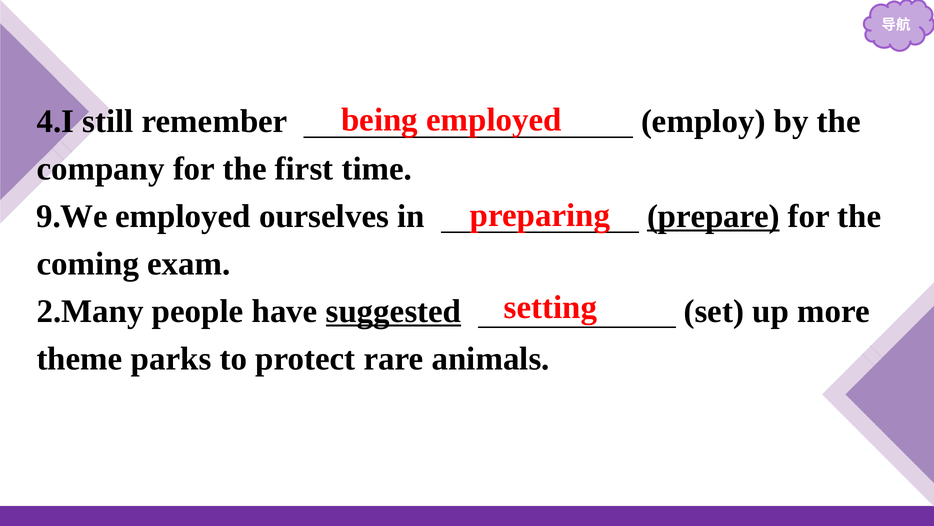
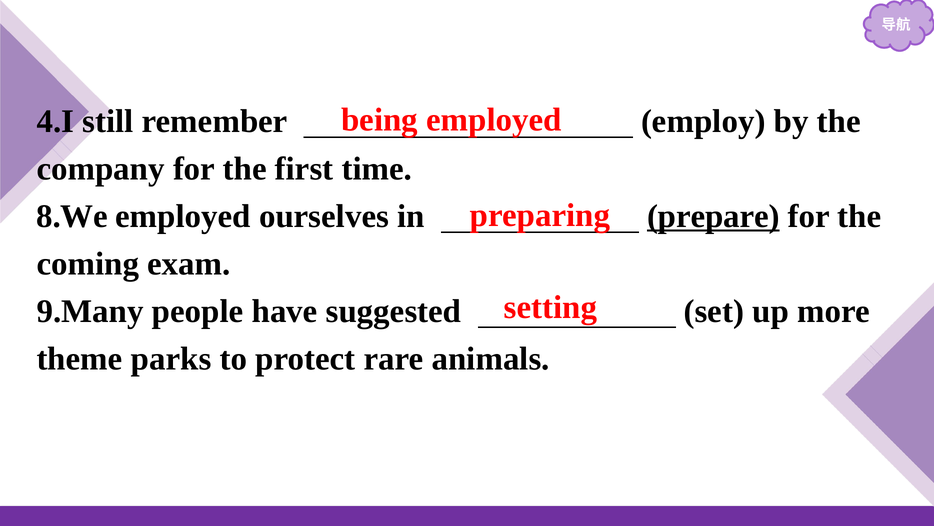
9.We: 9.We -> 8.We
2.Many: 2.Many -> 9.Many
suggested underline: present -> none
